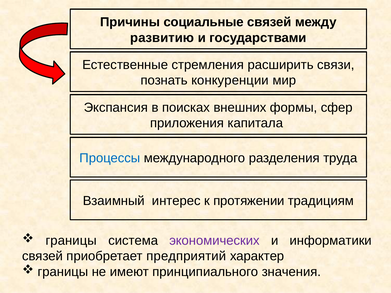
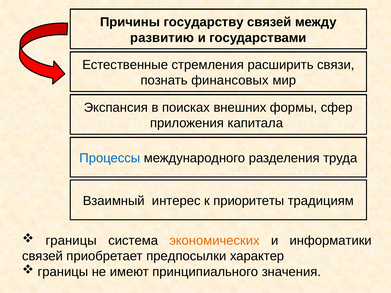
социальные: социальные -> государству
конкуренции: конкуренции -> финансовых
протяжении: протяжении -> приоритеты
экономических colour: purple -> orange
предприятий: предприятий -> предпосылки
